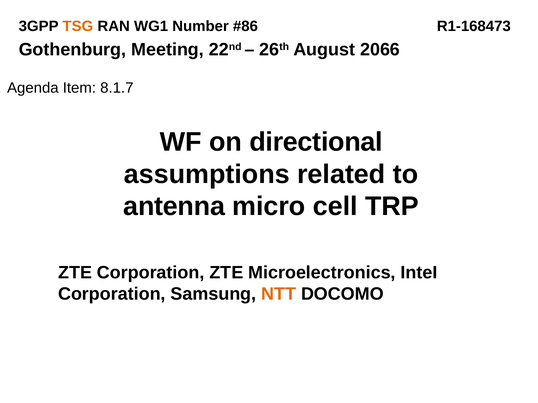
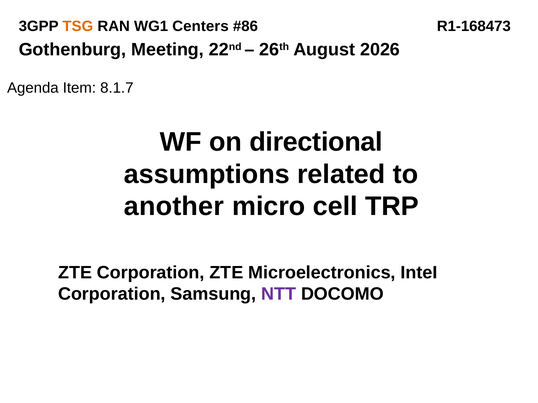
Number: Number -> Centers
2066: 2066 -> 2026
antenna: antenna -> another
NTT colour: orange -> purple
